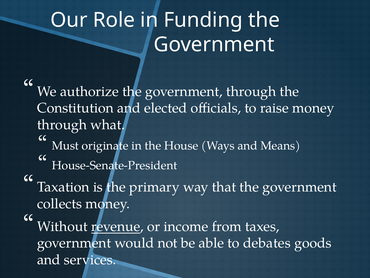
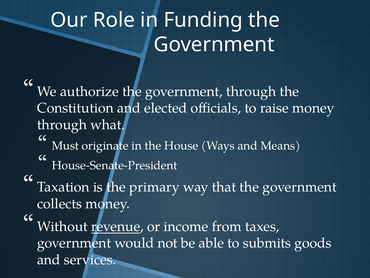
debates: debates -> submits
